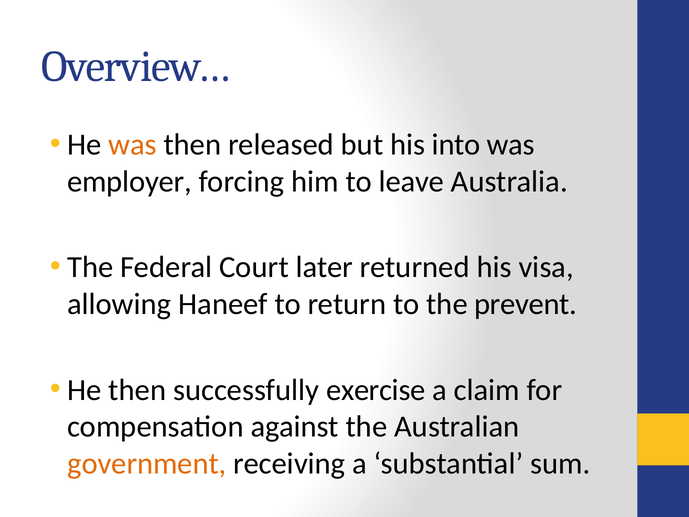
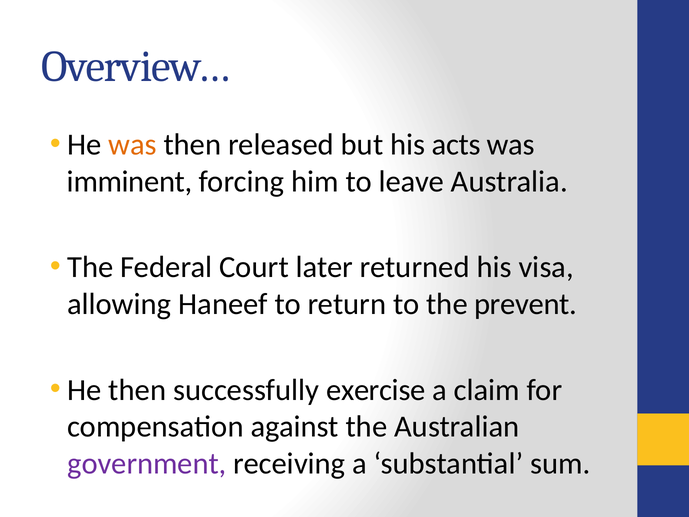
into: into -> acts
employer: employer -> imminent
government colour: orange -> purple
